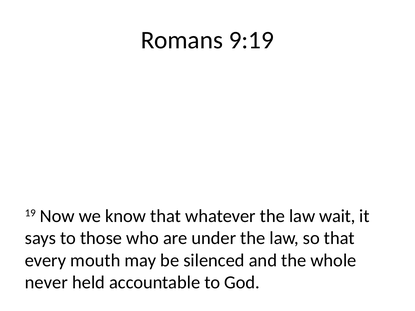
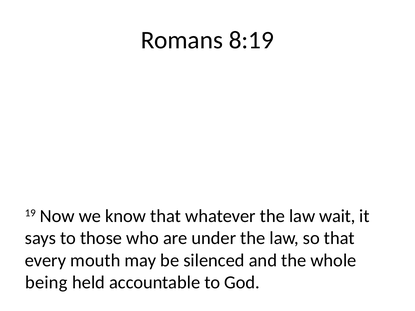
9:19: 9:19 -> 8:19
never: never -> being
